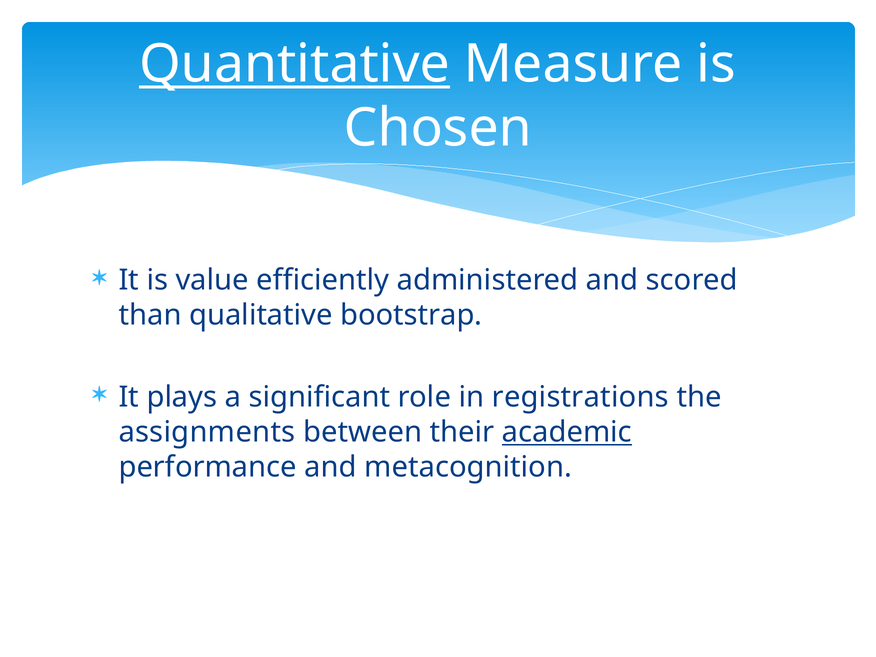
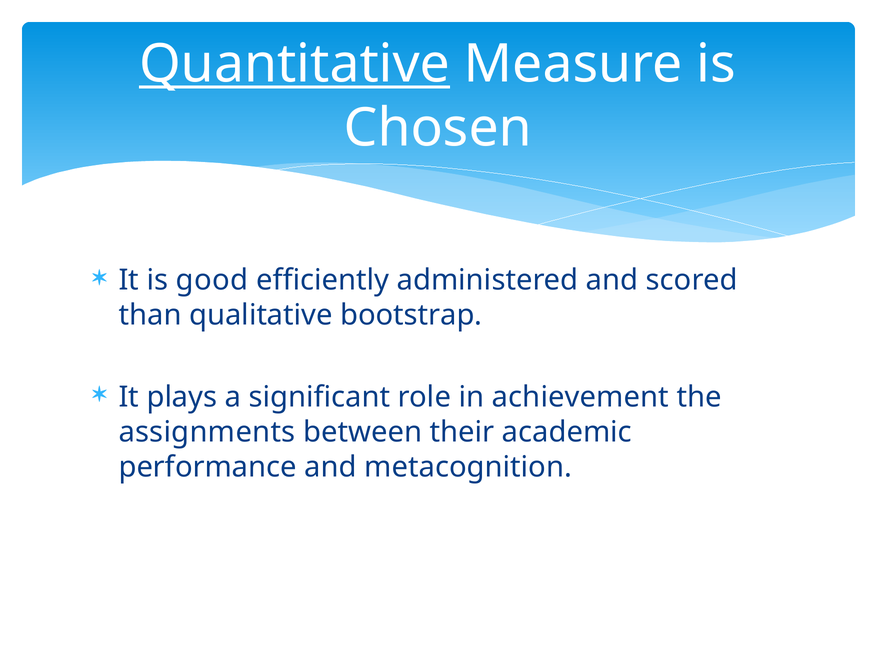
value: value -> good
registrations: registrations -> achievement
academic underline: present -> none
